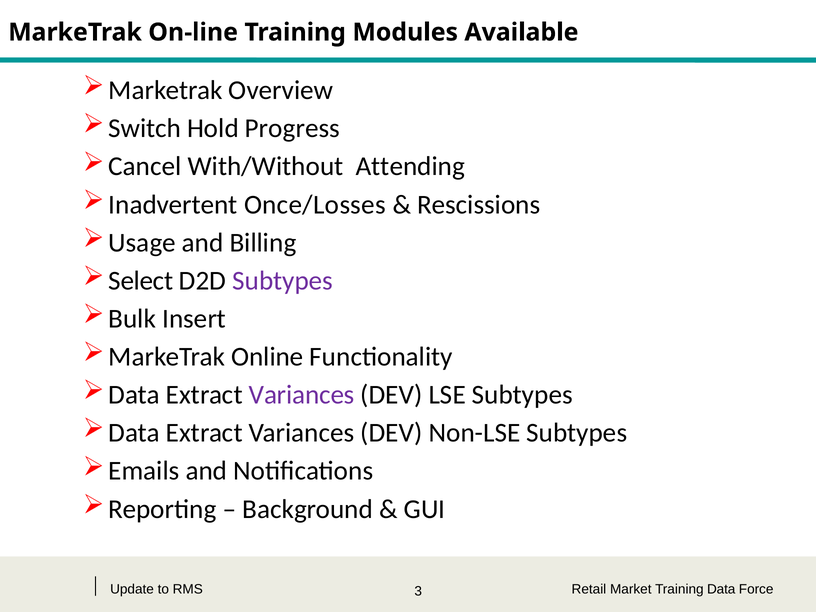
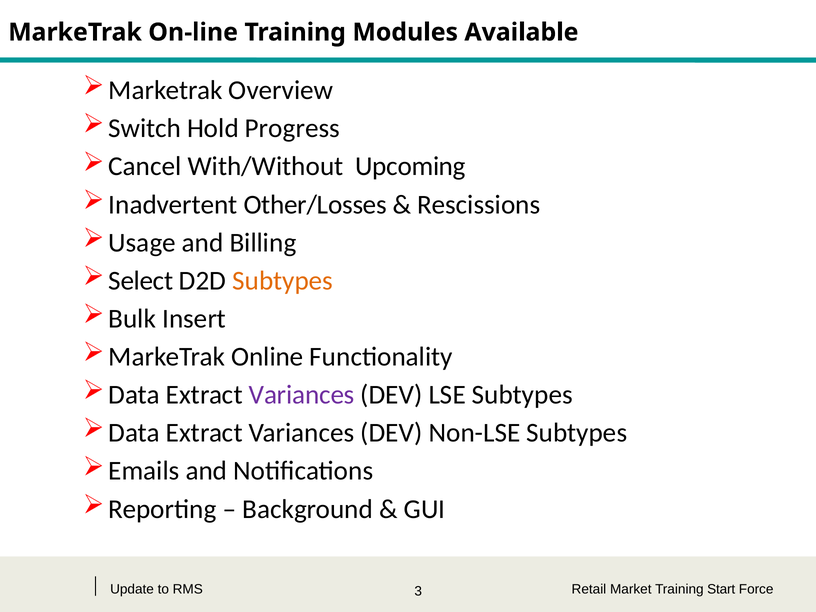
Attending: Attending -> Upcoming
Once/Losses: Once/Losses -> Other/Losses
Subtypes at (283, 281) colour: purple -> orange
Training Data: Data -> Start
